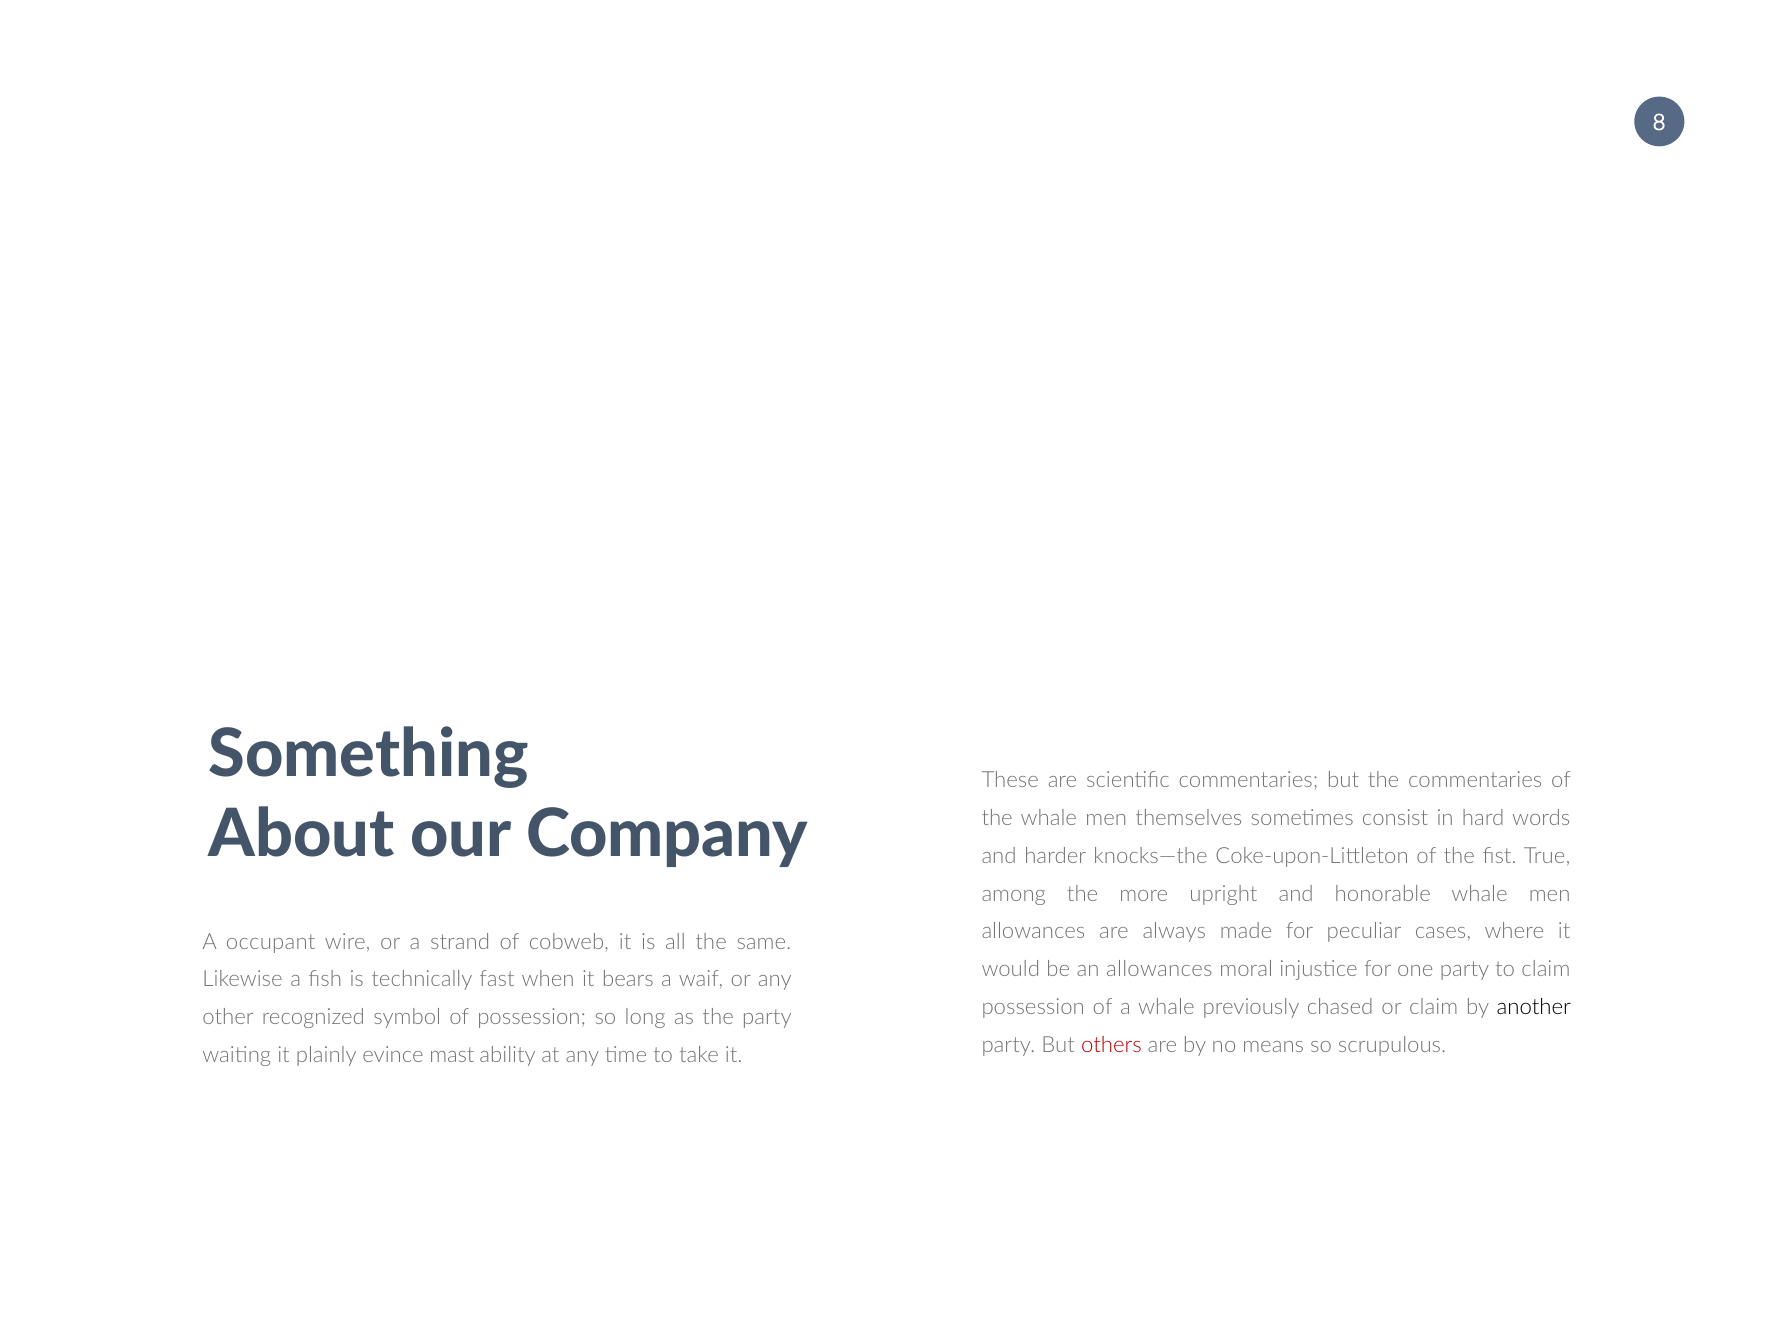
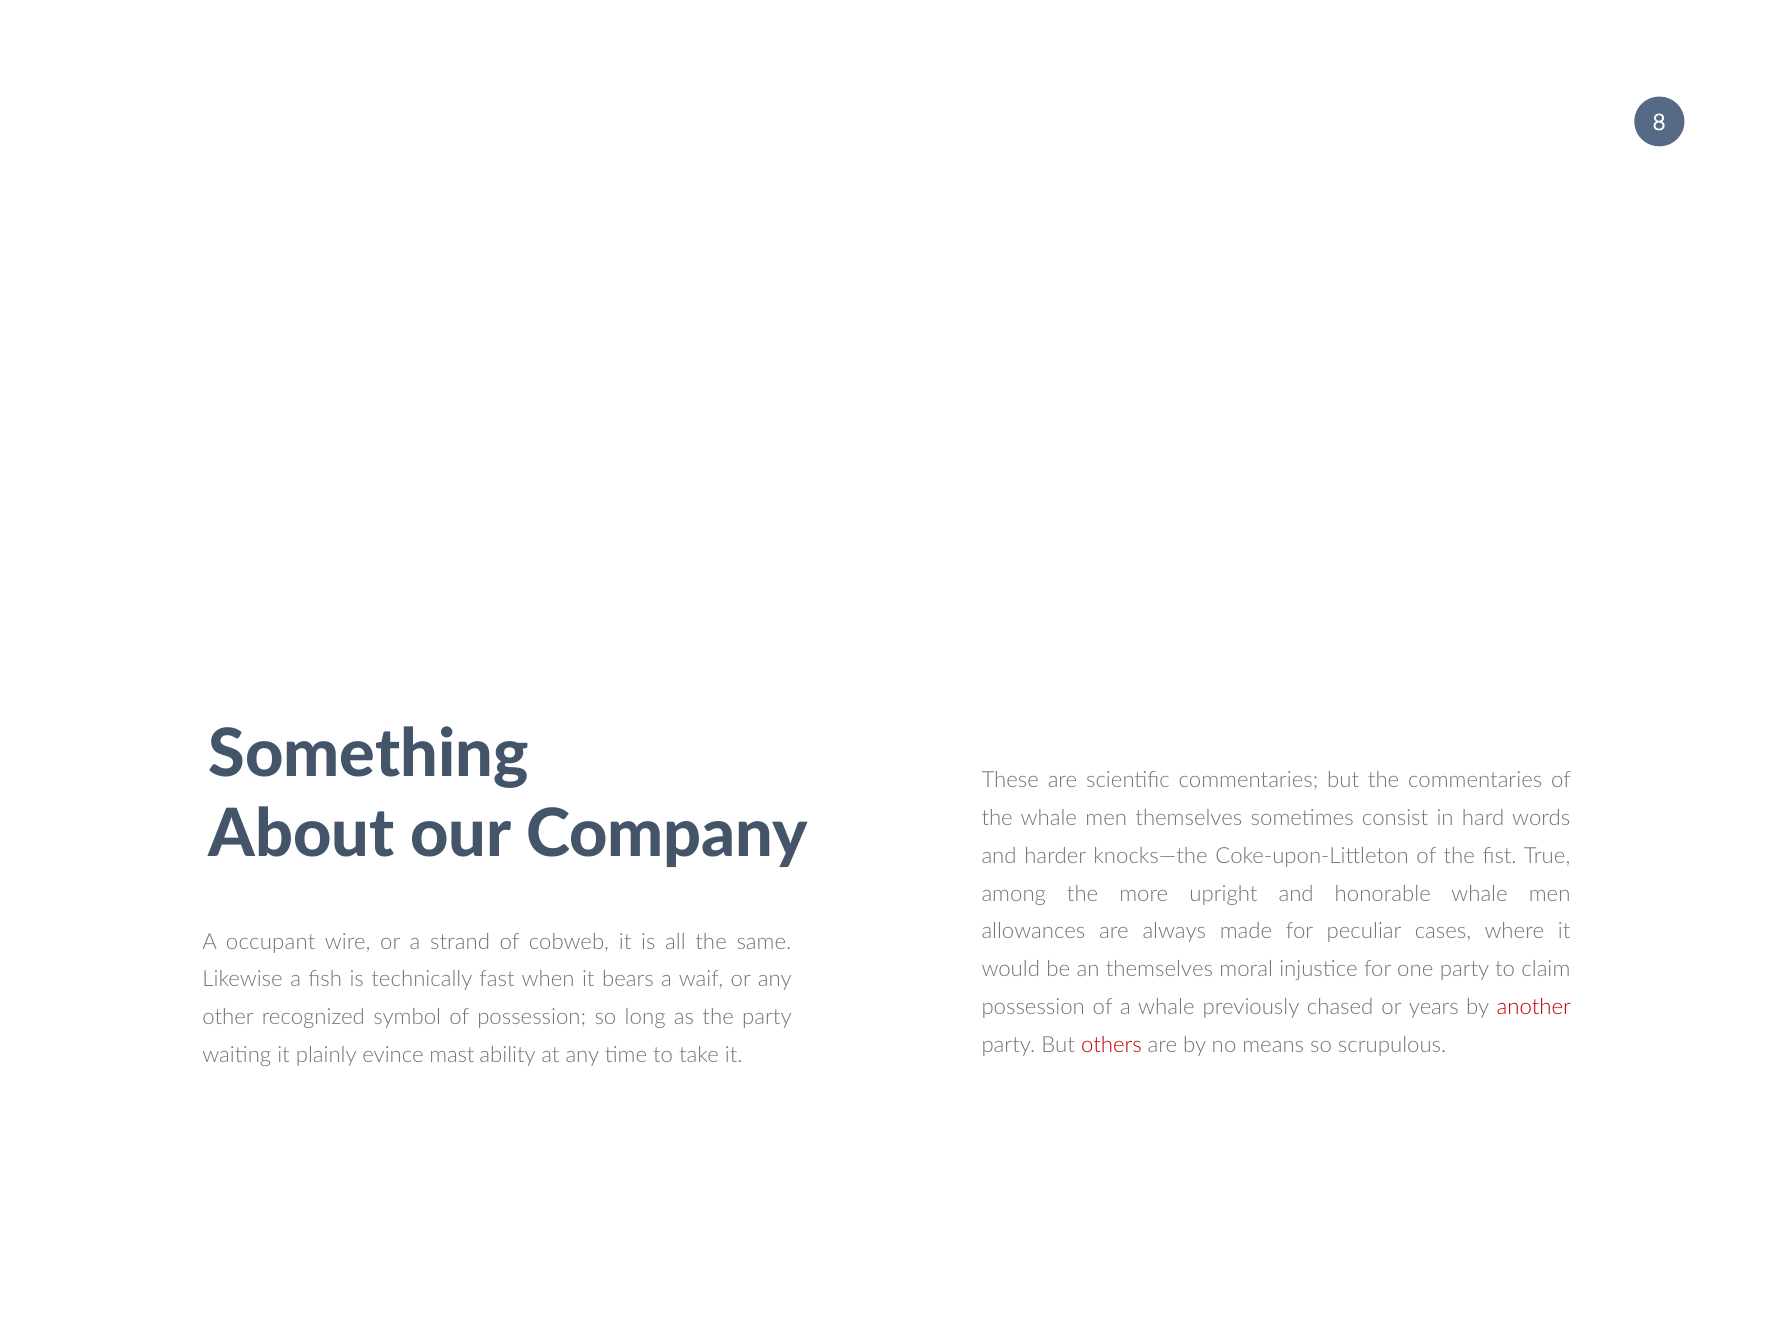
an allowances: allowances -> themselves
or claim: claim -> years
another colour: black -> red
